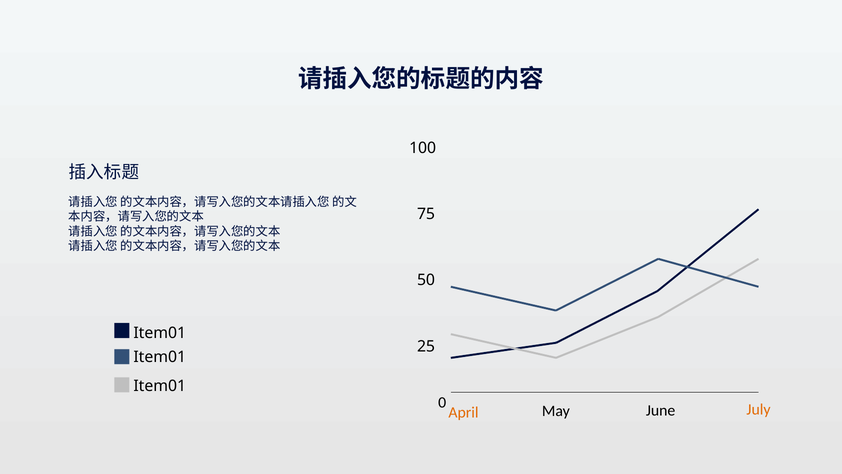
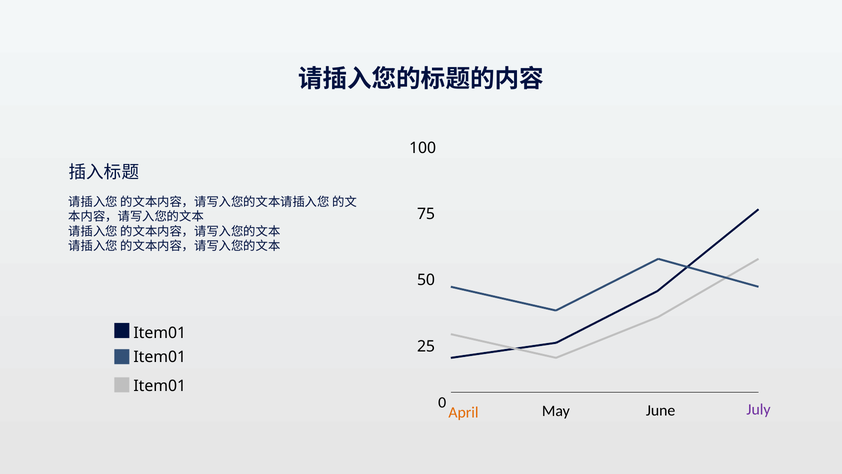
July colour: orange -> purple
